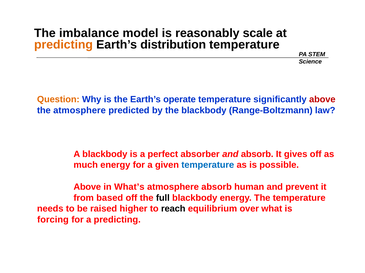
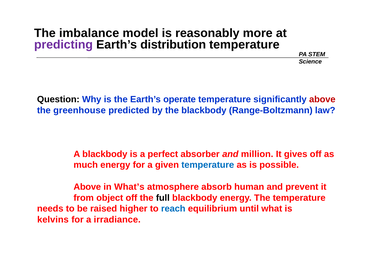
scale: scale -> more
predicting at (63, 45) colour: orange -> purple
Question colour: orange -> black
the atmosphere: atmosphere -> greenhouse
and absorb: absorb -> million
based: based -> object
reach colour: black -> blue
over: over -> until
forcing: forcing -> kelvins
a predicting: predicting -> irradiance
